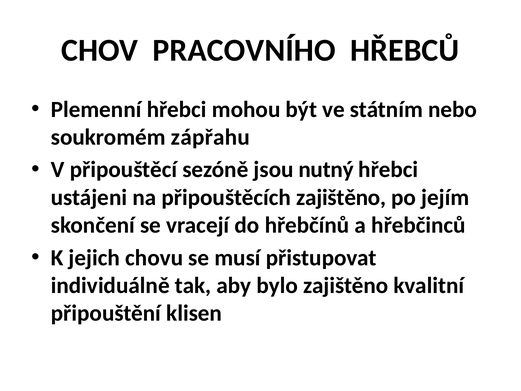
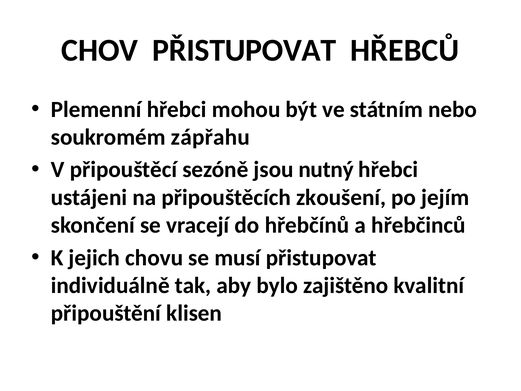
CHOV PRACOVNÍHO: PRACOVNÍHO -> PŘISTUPOVAT
připouštěcích zajištěno: zajištěno -> zkoušení
